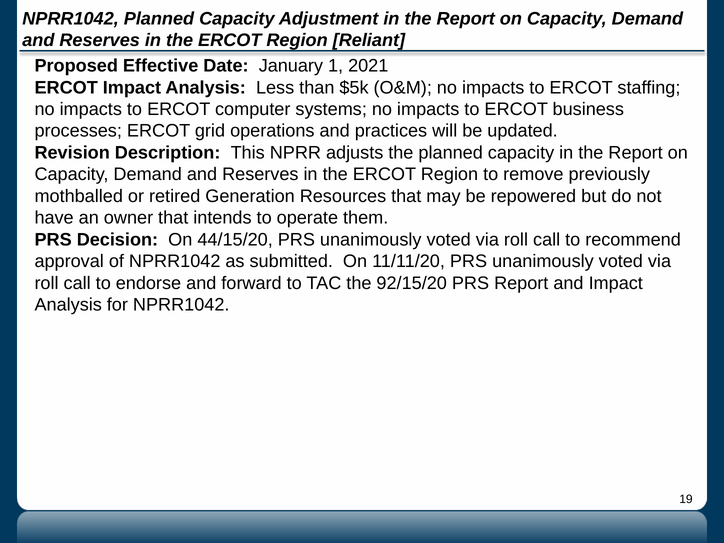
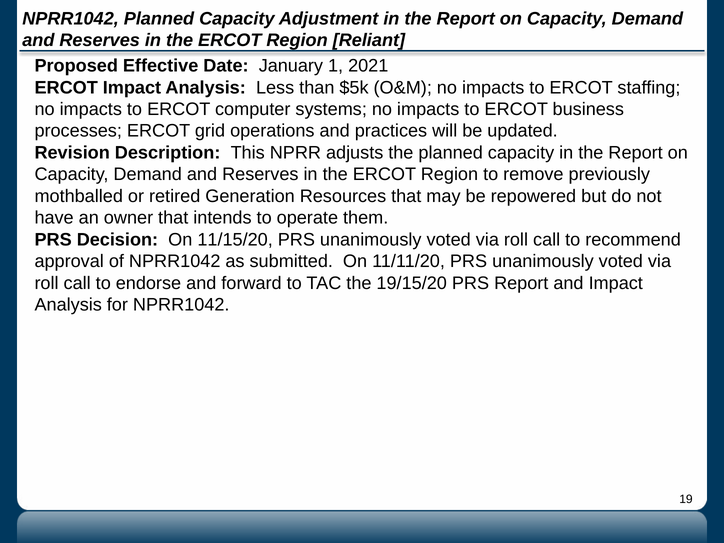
44/15/20: 44/15/20 -> 11/15/20
92/15/20: 92/15/20 -> 19/15/20
